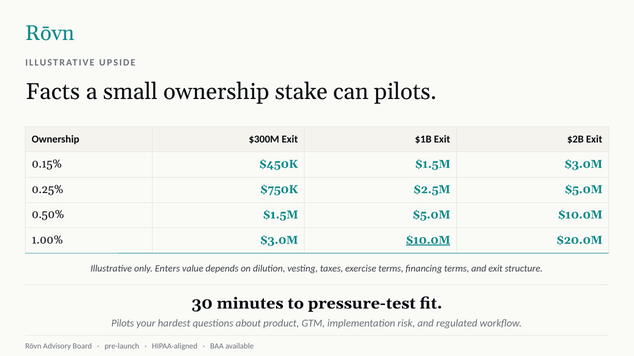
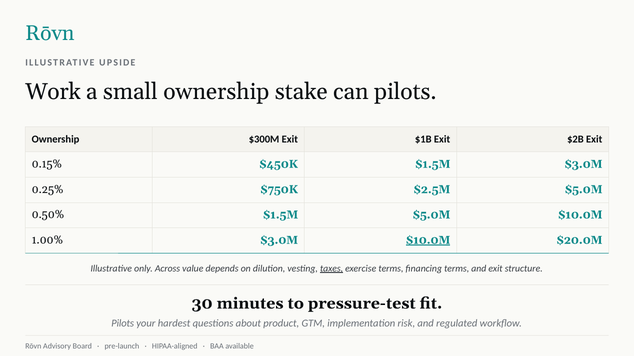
Facts: Facts -> Work
Enters: Enters -> Across
taxes underline: none -> present
